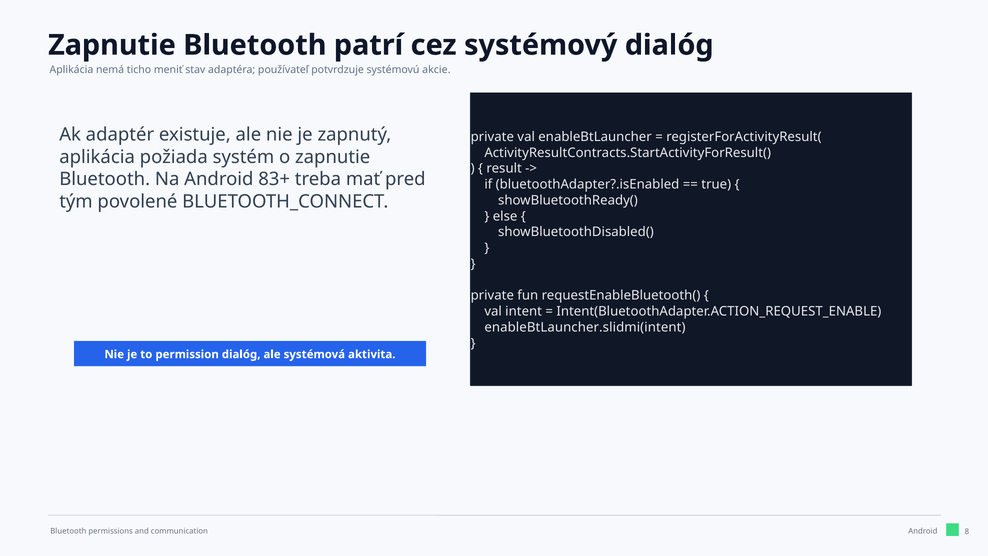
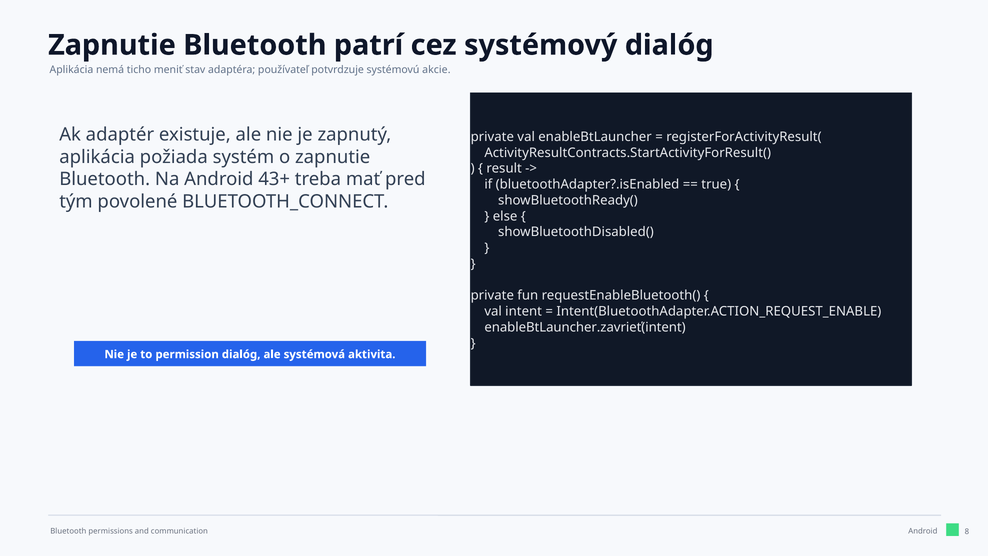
83+: 83+ -> 43+
enableBtLauncher.slidmi(intent: enableBtLauncher.slidmi(intent -> enableBtLauncher.zavrieť(intent
